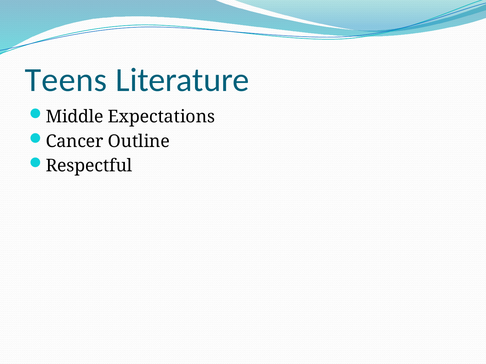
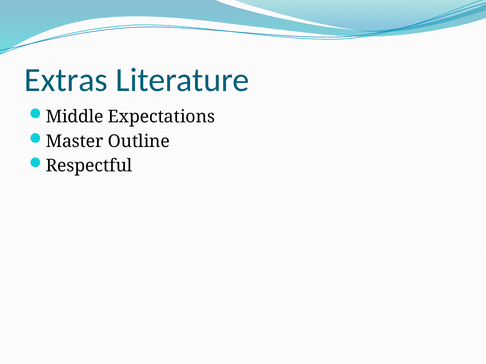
Teens: Teens -> Extras
Cancer: Cancer -> Master
